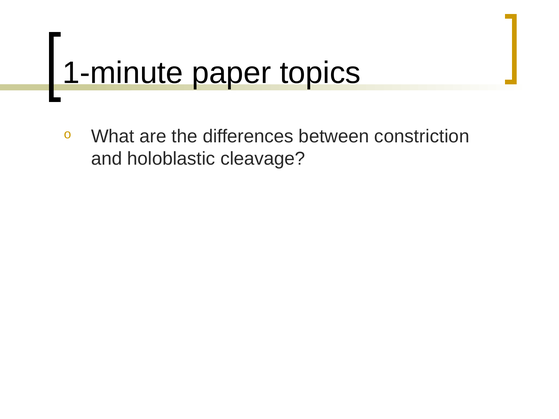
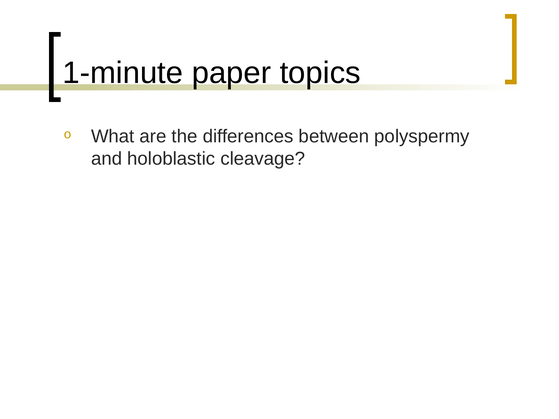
constriction: constriction -> polyspermy
